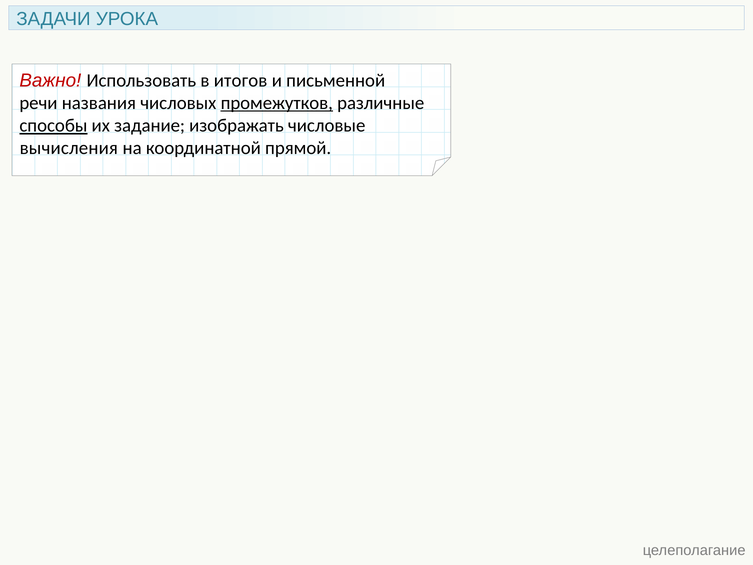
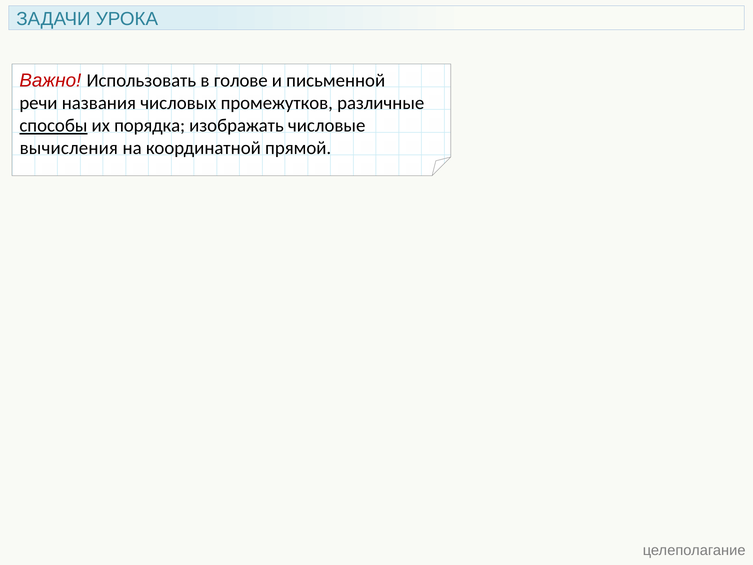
итогов: итогов -> голове
промежутков underline: present -> none
задание: задание -> порядка
